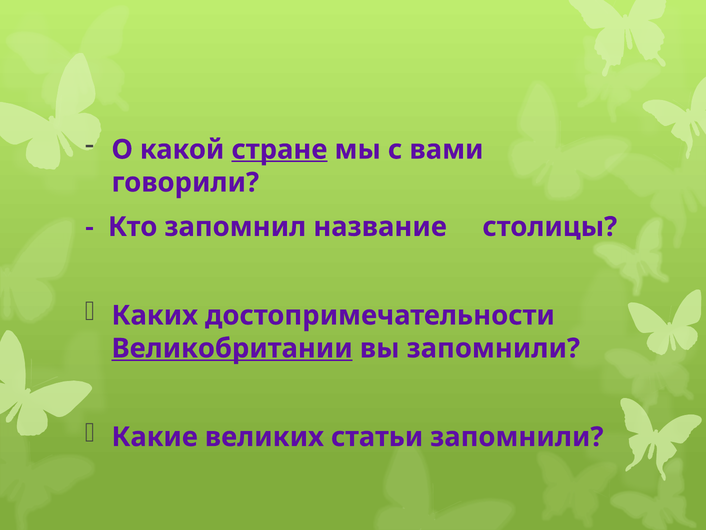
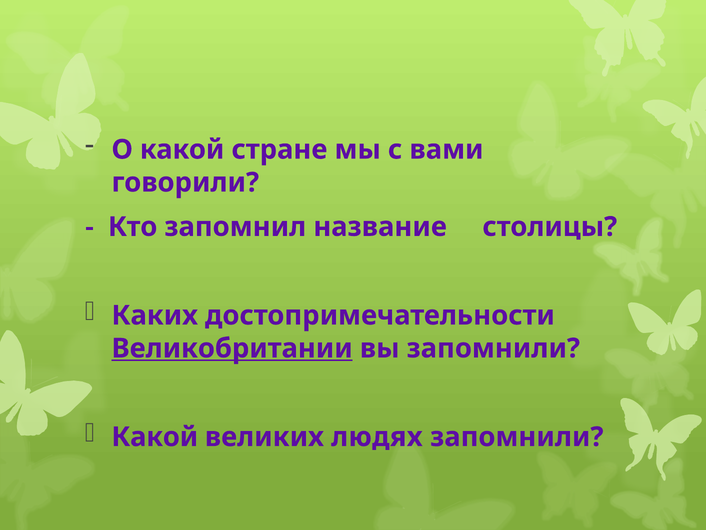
стране underline: present -> none
Какие at (155, 437): Какие -> Какой
статьи: статьи -> людях
